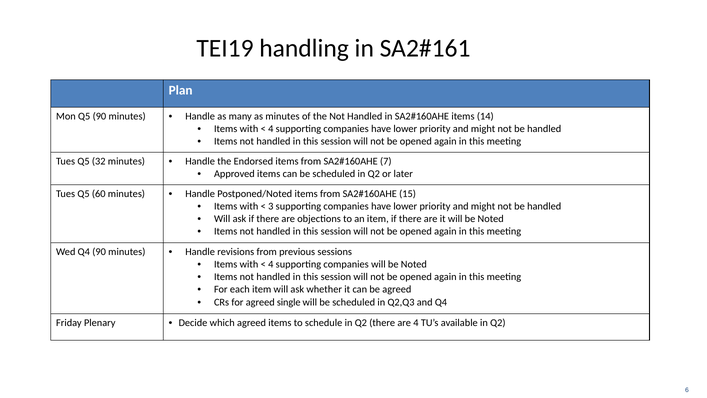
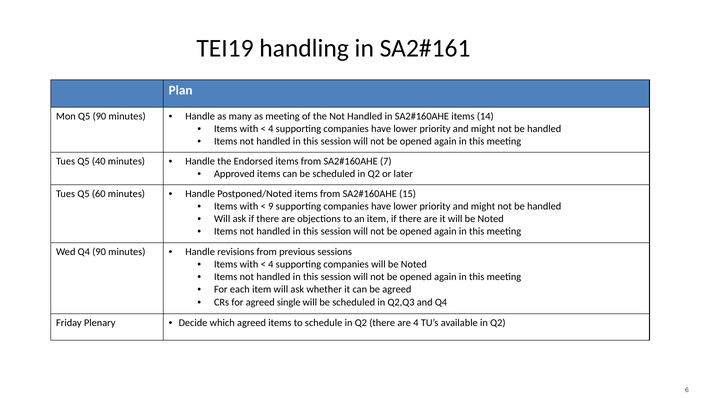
as minutes: minutes -> meeting
32: 32 -> 40
3: 3 -> 9
